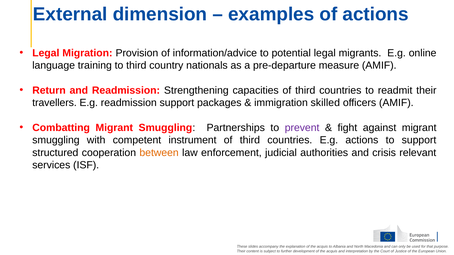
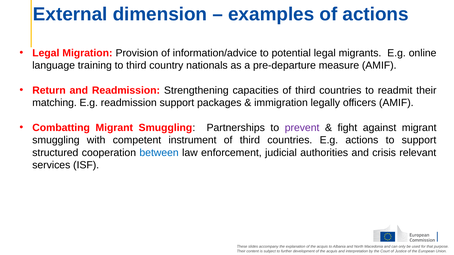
travellers: travellers -> matching
skilled: skilled -> legally
between colour: orange -> blue
